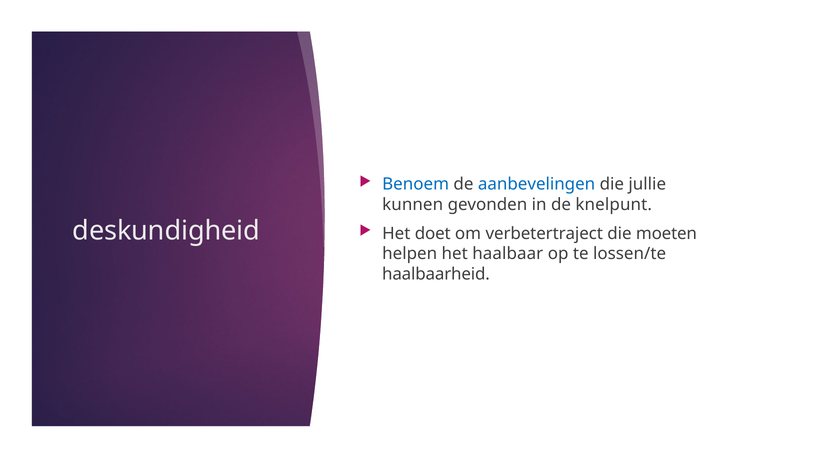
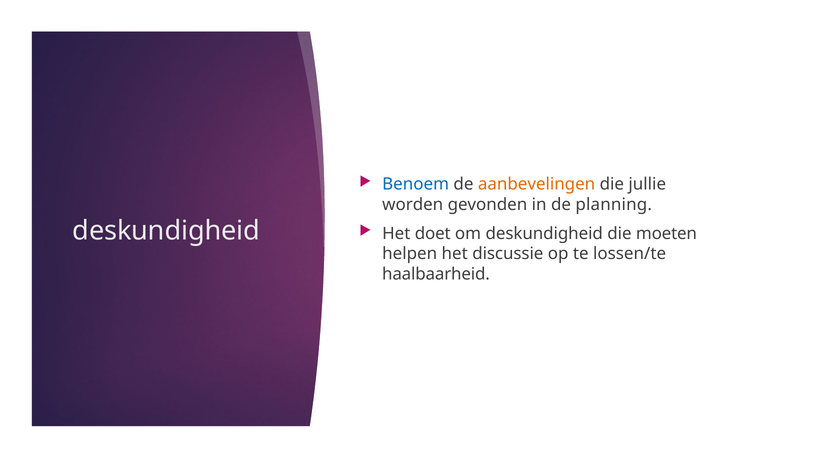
aanbevelingen colour: blue -> orange
kunnen: kunnen -> worden
knelpunt: knelpunt -> planning
om verbetertraject: verbetertraject -> deskundigheid
haalbaar: haalbaar -> discussie
